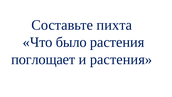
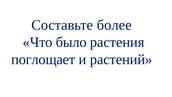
пихта: пихта -> более
и растения: растения -> растений
